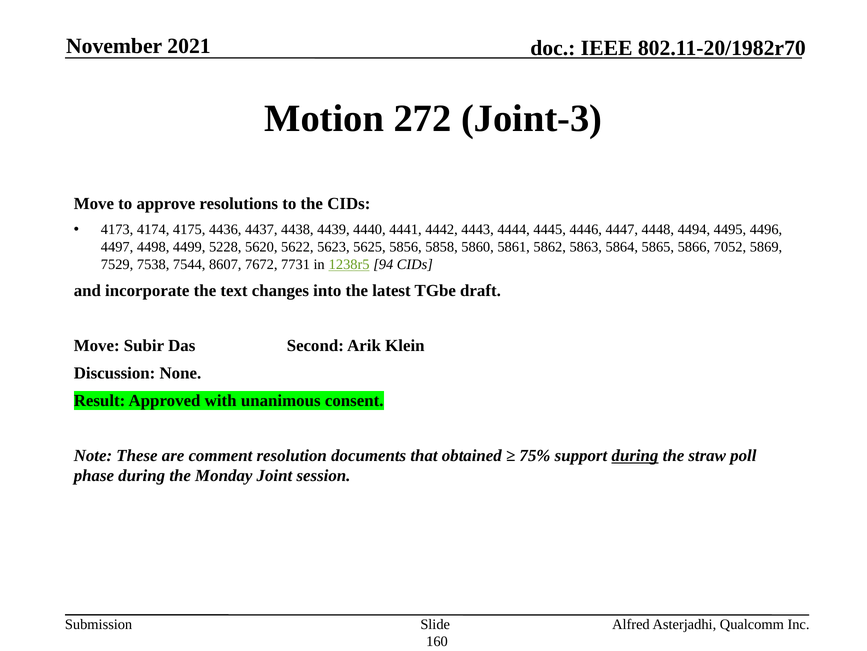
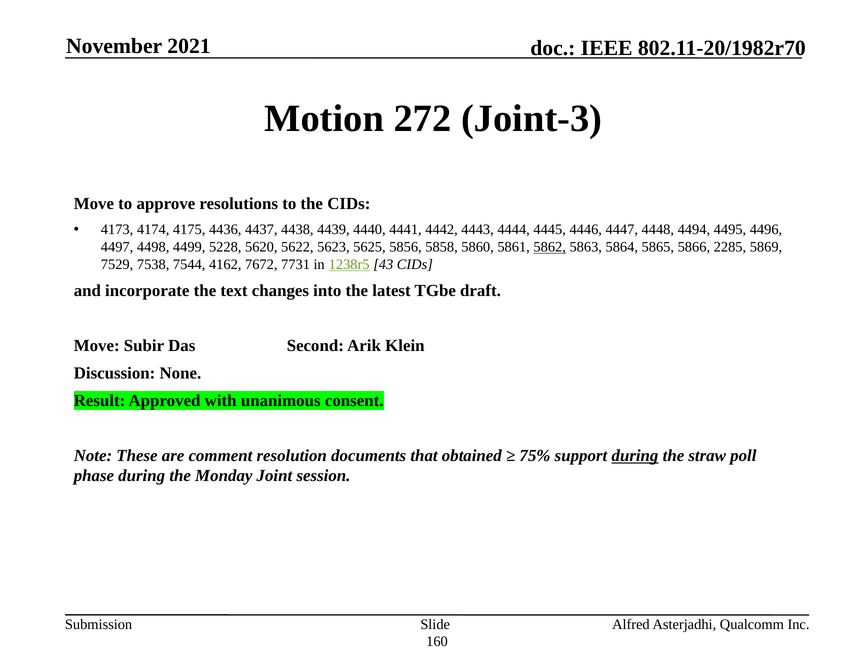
5862 underline: none -> present
7052: 7052 -> 2285
8607: 8607 -> 4162
94: 94 -> 43
